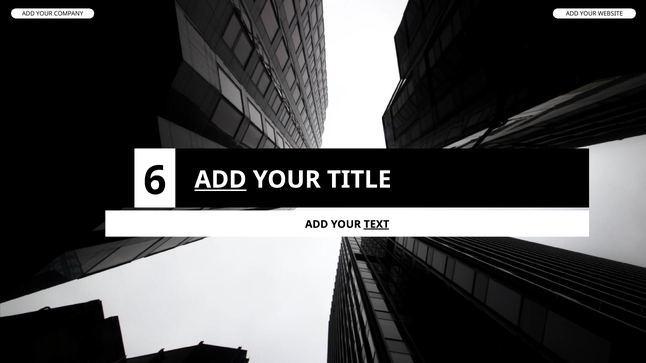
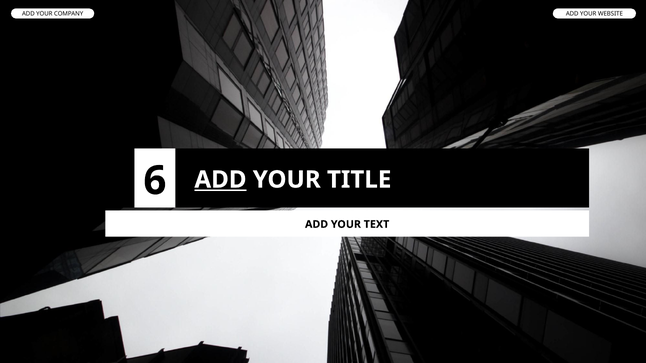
TEXT underline: present -> none
